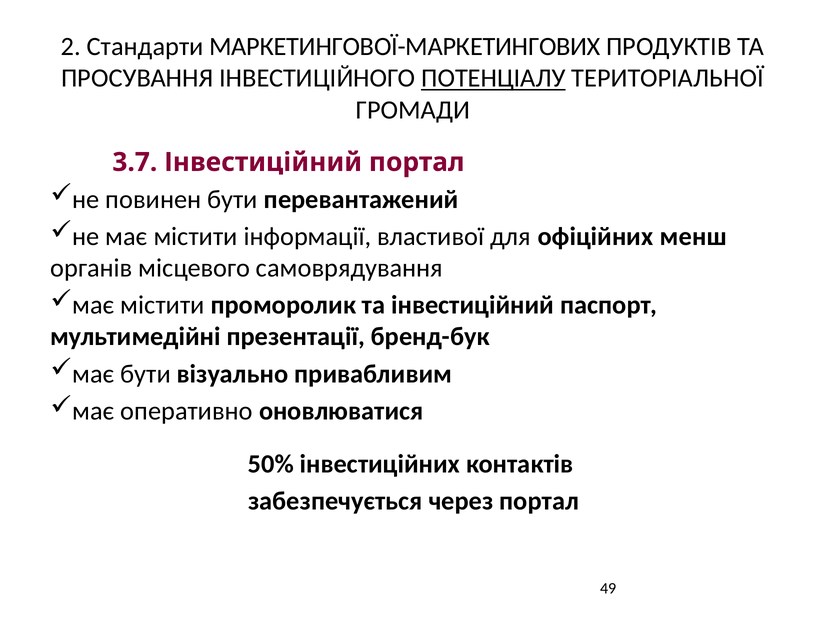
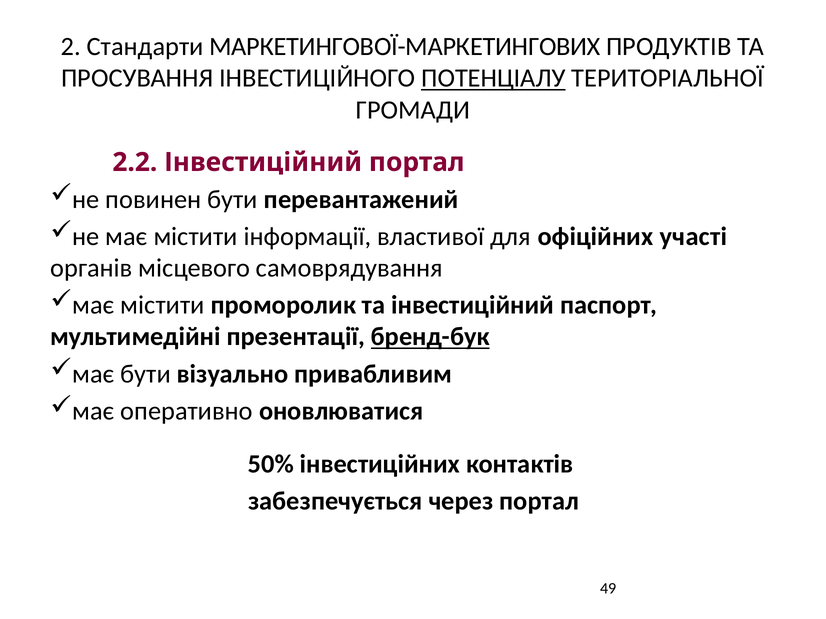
3.7: 3.7 -> 2.2
менш: менш -> участі
бренд-бук underline: none -> present
